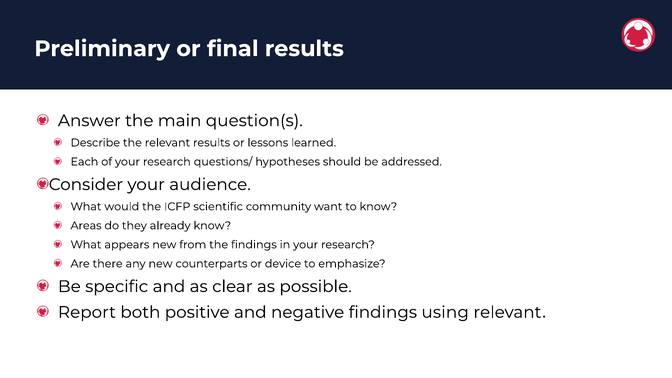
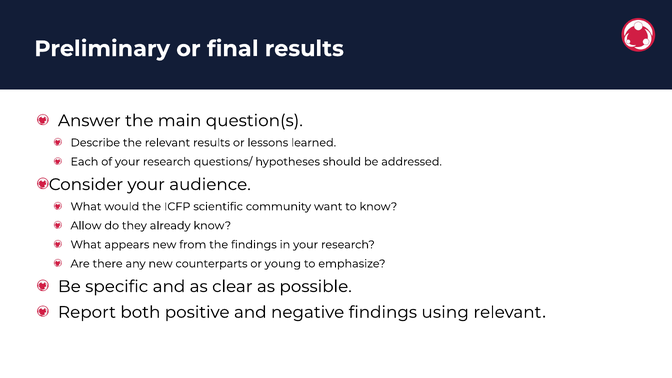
Areas: Areas -> Allow
device: device -> young
